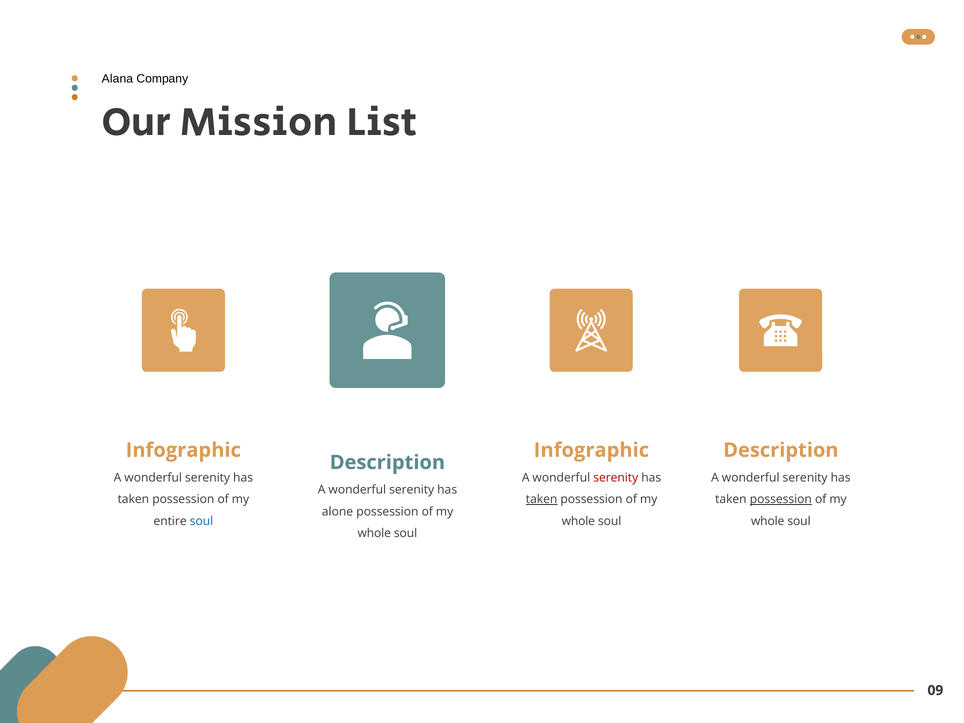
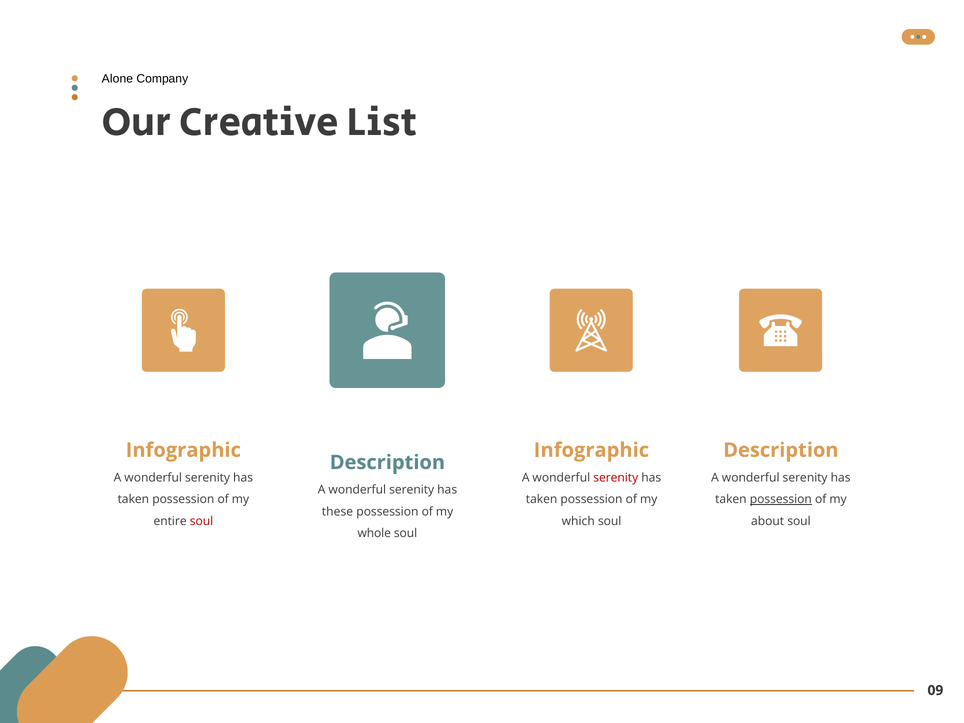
Alana: Alana -> Alone
Mission: Mission -> Creative
taken at (542, 499) underline: present -> none
alone: alone -> these
soul at (202, 521) colour: blue -> red
whole at (578, 521): whole -> which
whole at (768, 521): whole -> about
